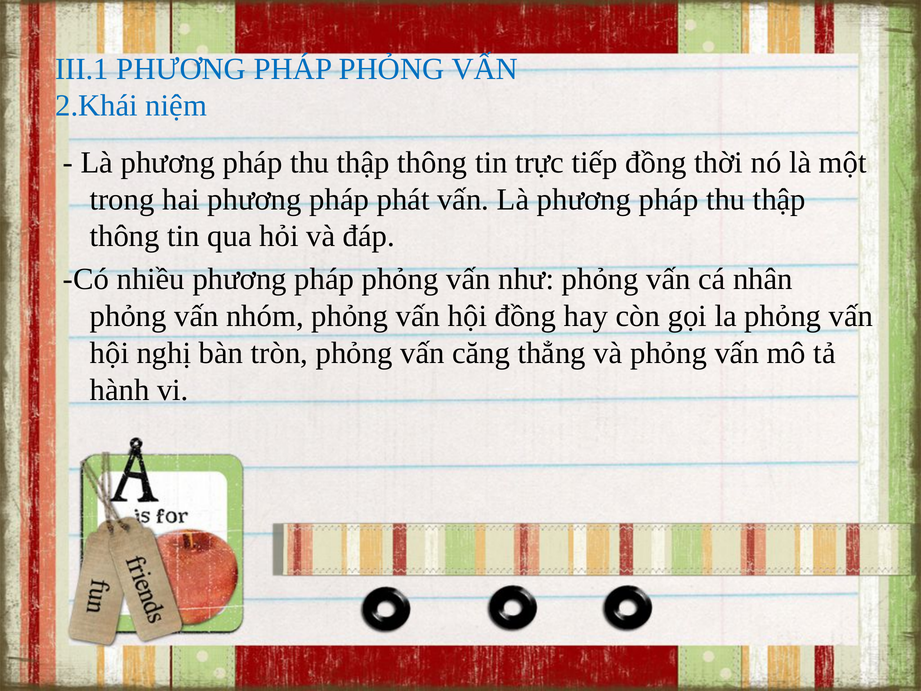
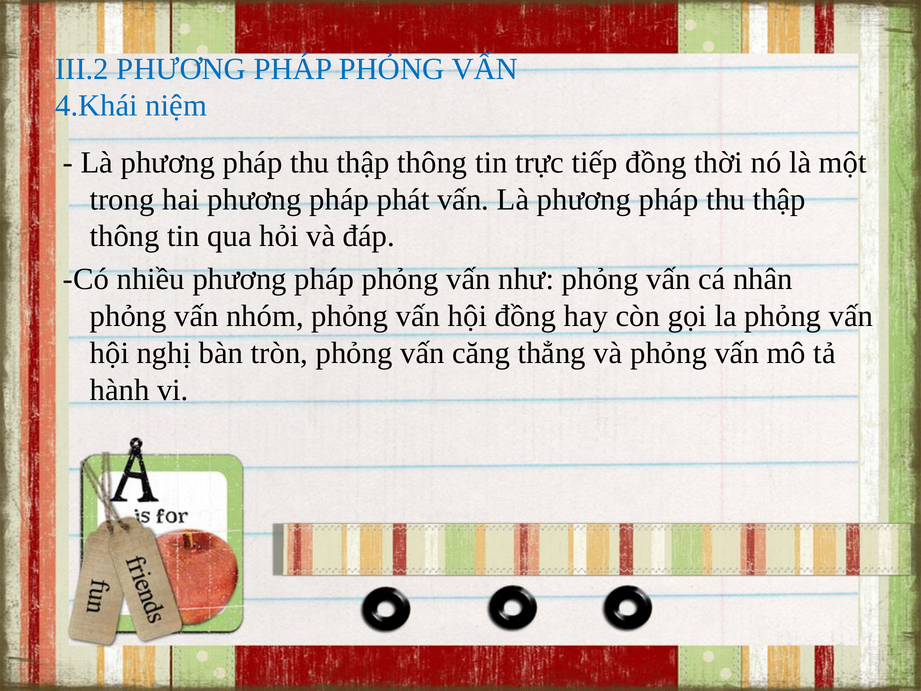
III.1: III.1 -> III.2
2.Khái: 2.Khái -> 4.Khái
